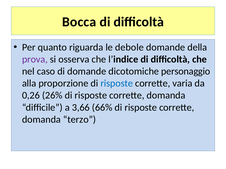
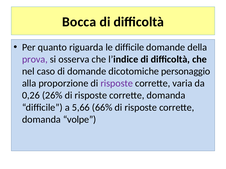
le debole: debole -> difficile
risposte at (117, 84) colour: blue -> purple
3,66: 3,66 -> 5,66
terzo: terzo -> volpe
